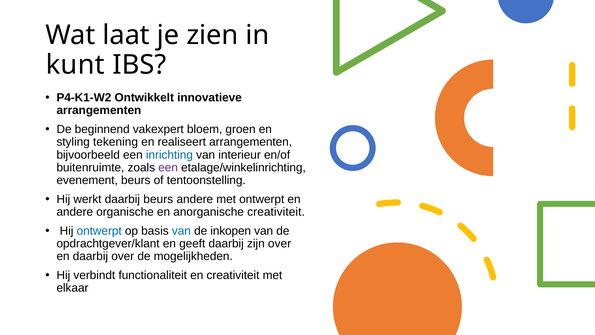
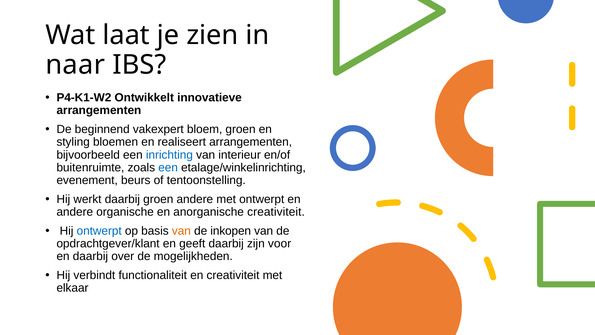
kunt: kunt -> naar
tekening: tekening -> bloemen
een at (168, 167) colour: purple -> blue
daarbij beurs: beurs -> groen
van at (181, 231) colour: blue -> orange
zijn over: over -> voor
